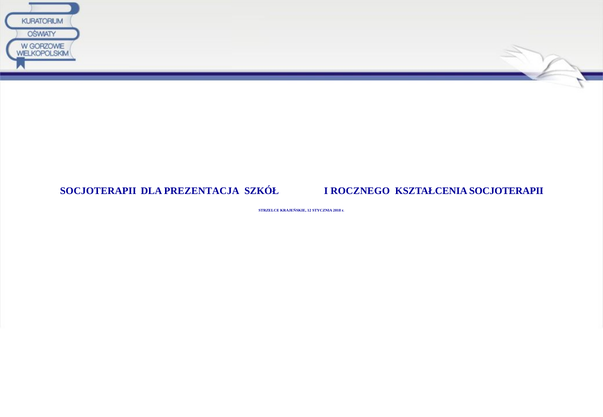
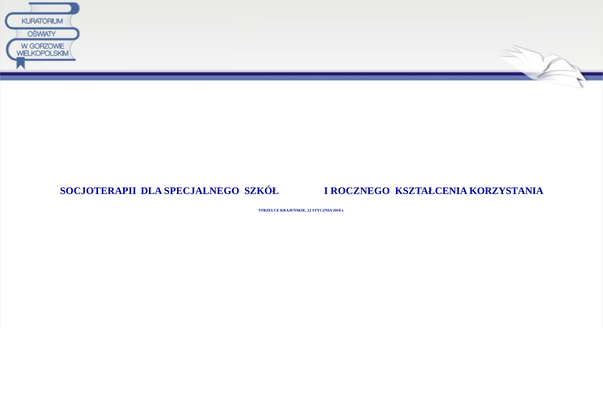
PREZENTACJA: PREZENTACJA -> SPECJALNEGO
KSZTAŁCENIA SOCJOTERAPII: SOCJOTERAPII -> KORZYSTANIA
